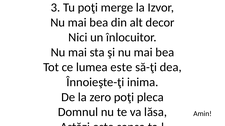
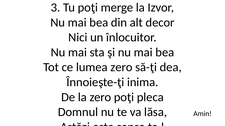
lumea este: este -> zero
